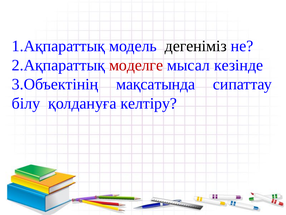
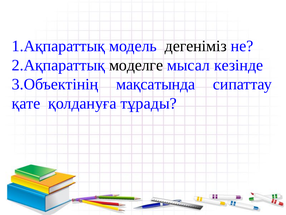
моделге colour: red -> black
білу: білу -> қате
келтіру: келтіру -> тұрады
